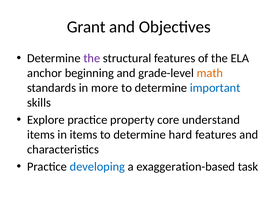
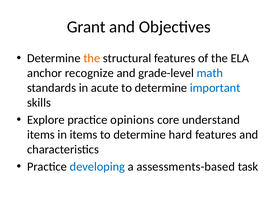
the at (92, 58) colour: purple -> orange
beginning: beginning -> recognize
math colour: orange -> blue
more: more -> acute
property: property -> opinions
exaggeration-based: exaggeration-based -> assessments-based
